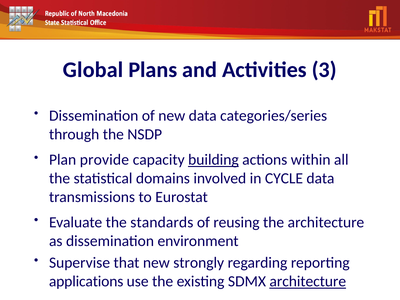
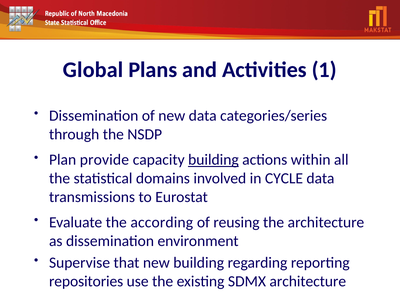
3: 3 -> 1
standards: standards -> according
new strongly: strongly -> building
applications: applications -> repositories
architecture at (308, 281) underline: present -> none
